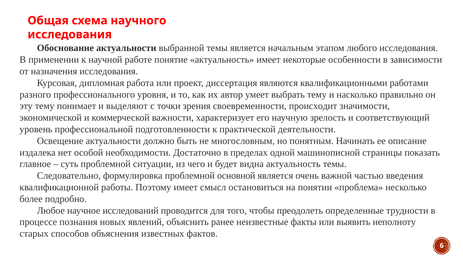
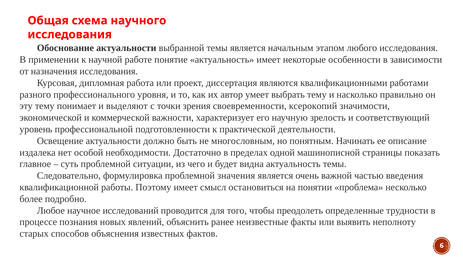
происходит: происходит -> ксерокопий
основной: основной -> значения
